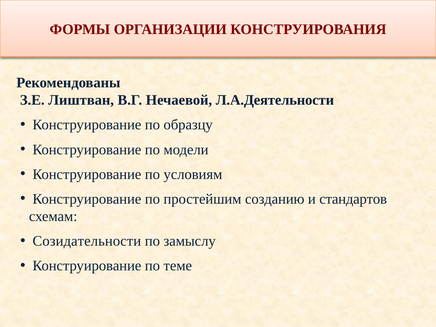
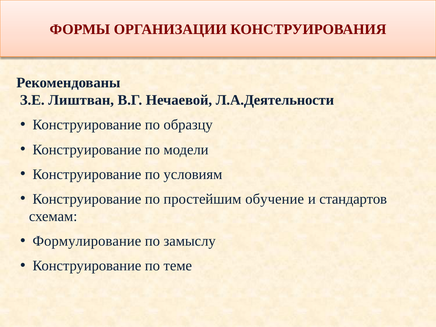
созданию: созданию -> обучение
Созидательности: Созидательности -> Формулирование
